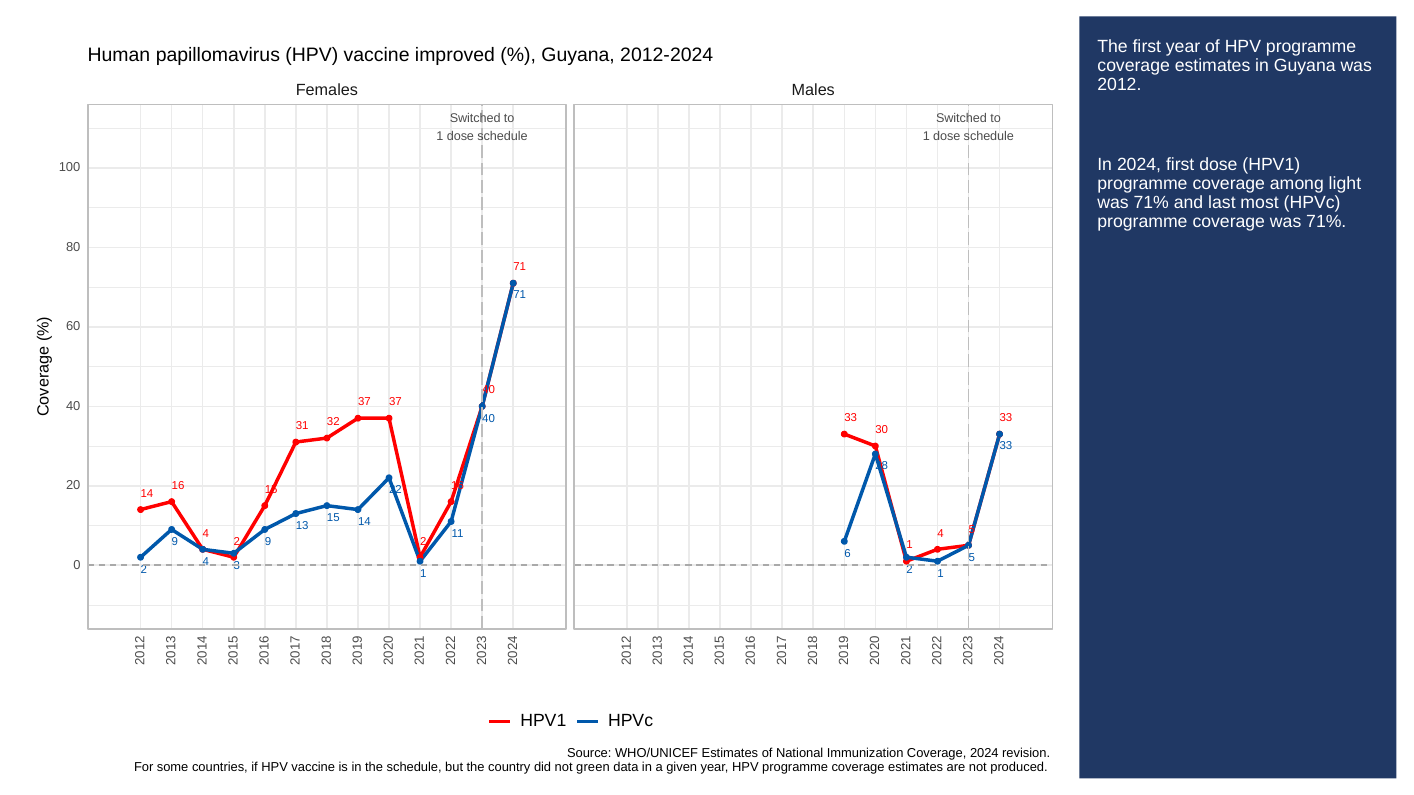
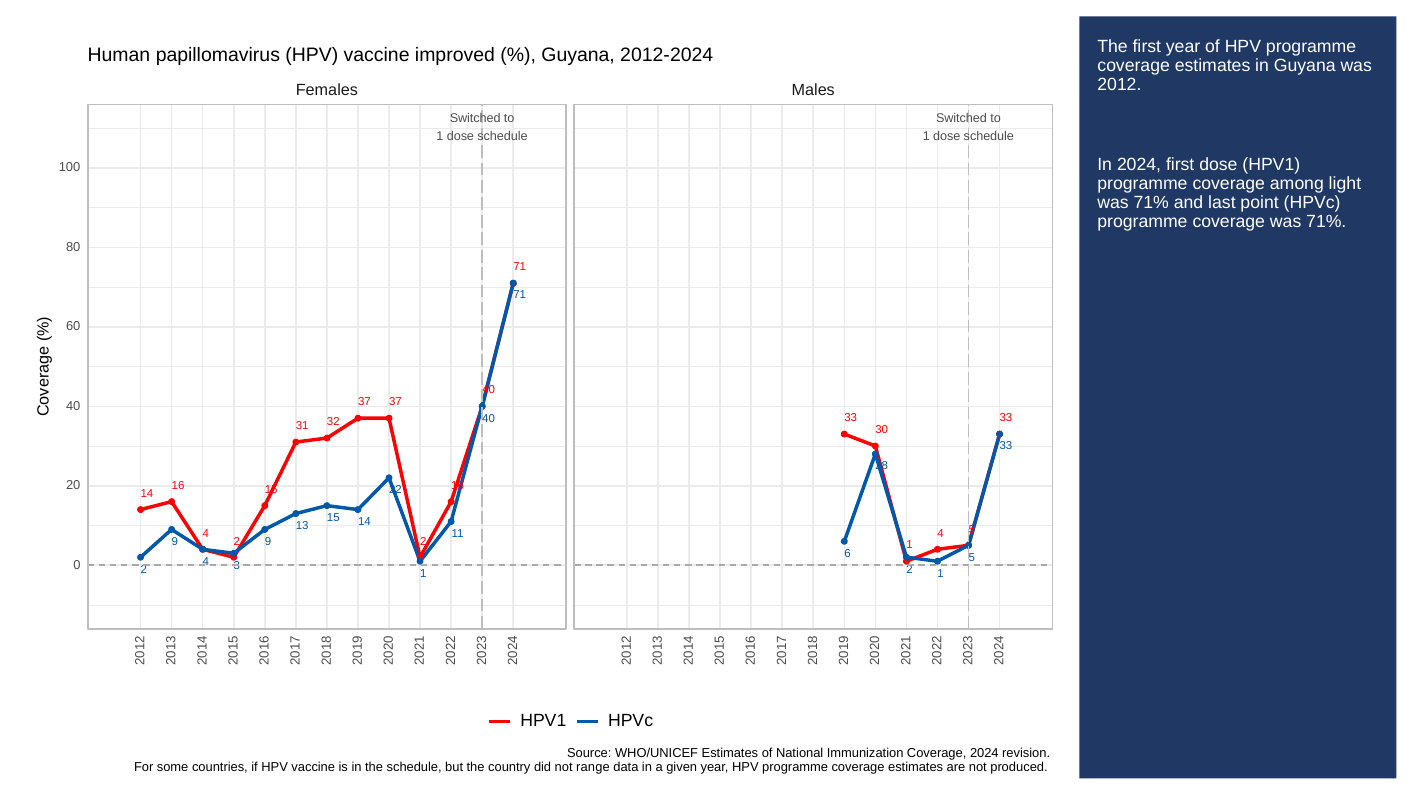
most: most -> point
green: green -> range
